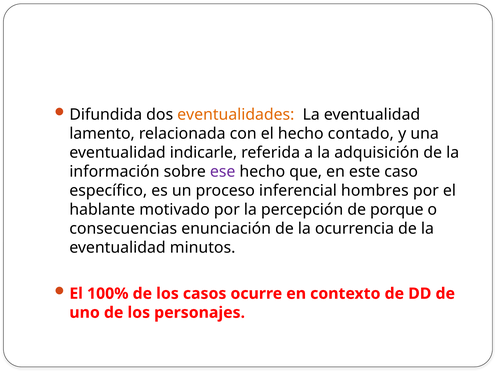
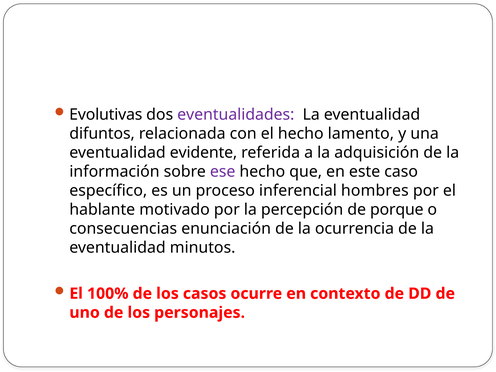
Difundida: Difundida -> Evolutivas
eventualidades colour: orange -> purple
lamento: lamento -> difuntos
contado: contado -> lamento
indicarle: indicarle -> evidente
